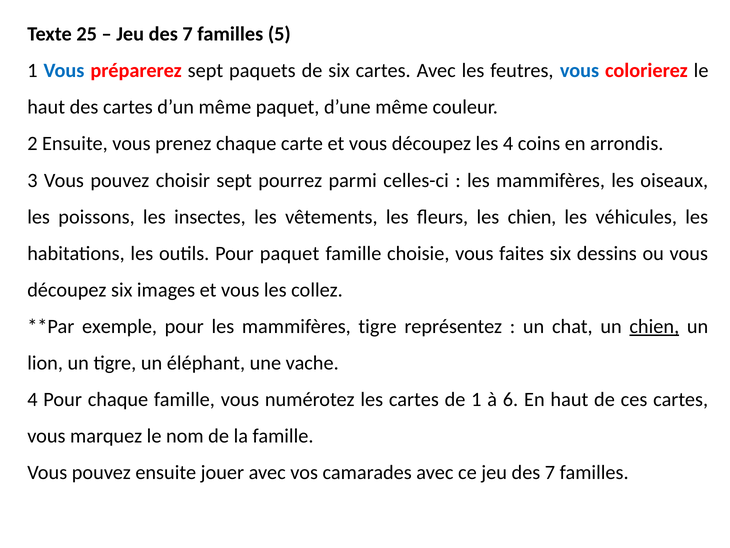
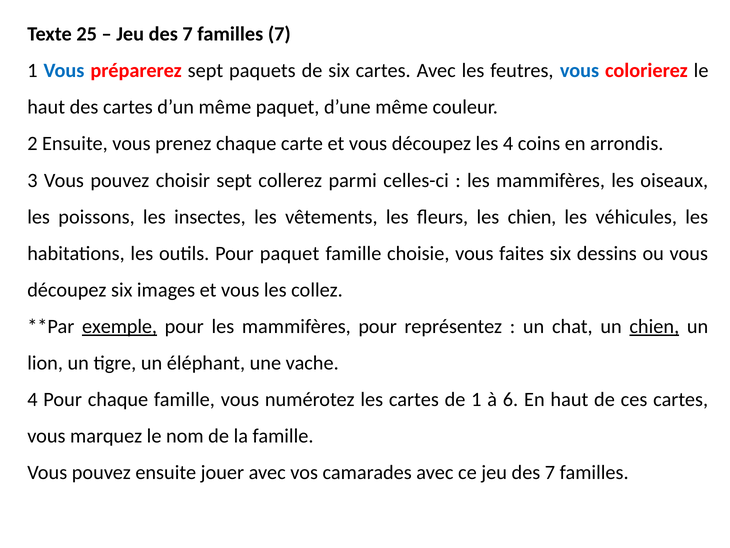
familles 5: 5 -> 7
pourrez: pourrez -> collerez
exemple underline: none -> present
mammifères tigre: tigre -> pour
